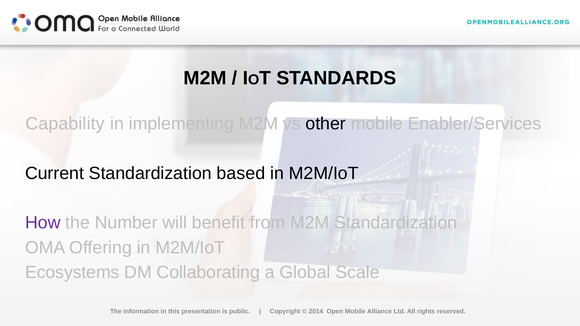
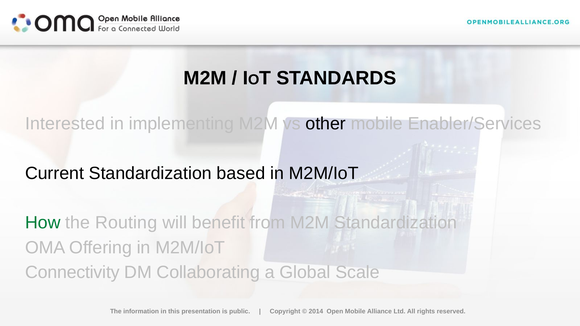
Capability: Capability -> Interested
How colour: purple -> green
Number: Number -> Routing
Ecosystems: Ecosystems -> Connectivity
